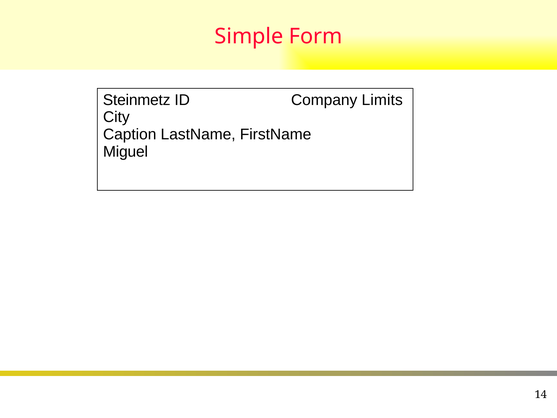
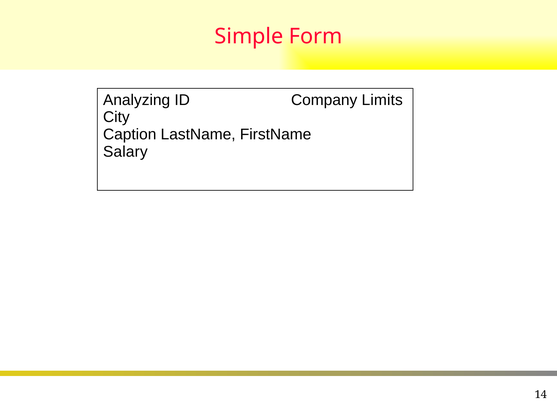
Steinmetz: Steinmetz -> Analyzing
Miguel: Miguel -> Salary
